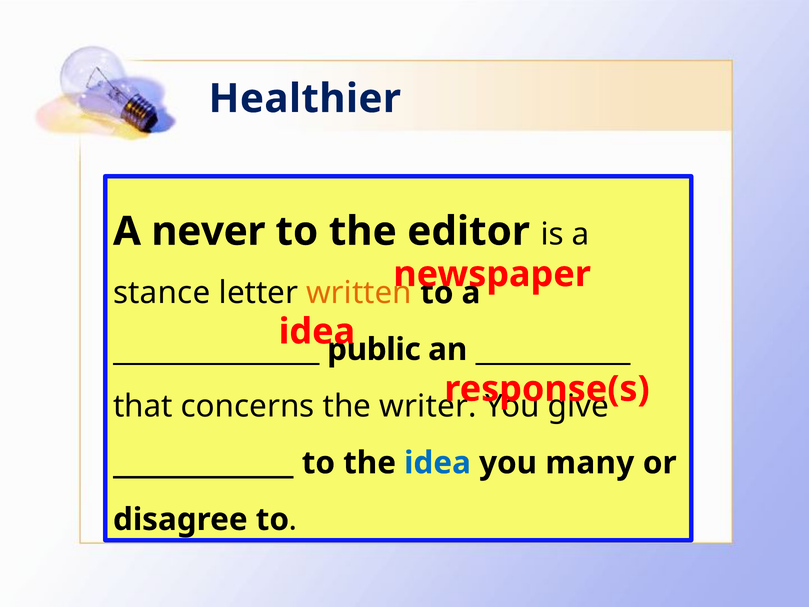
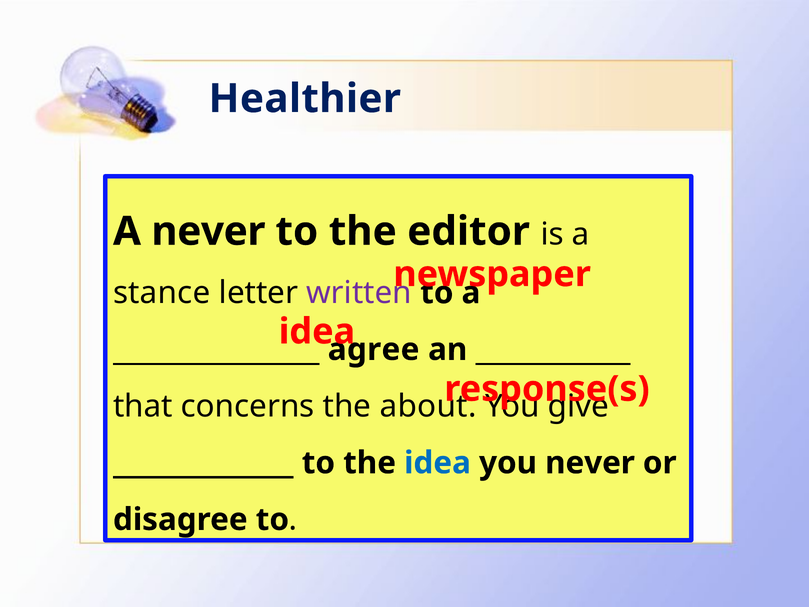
written colour: orange -> purple
public: public -> agree
writer: writer -> about
you many: many -> never
